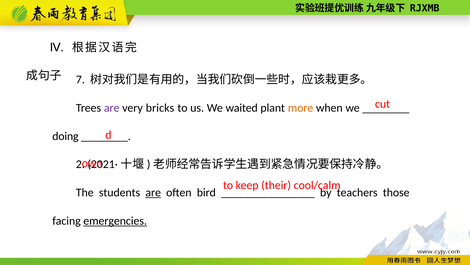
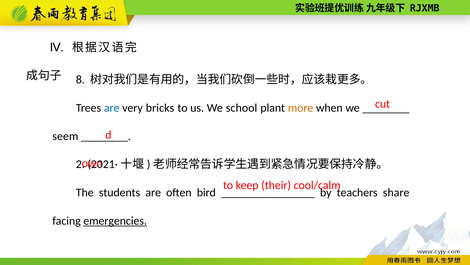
7: 7 -> 8
are at (112, 108) colour: purple -> blue
waited: waited -> school
doing: doing -> seem
are at (153, 192) underline: present -> none
those: those -> share
